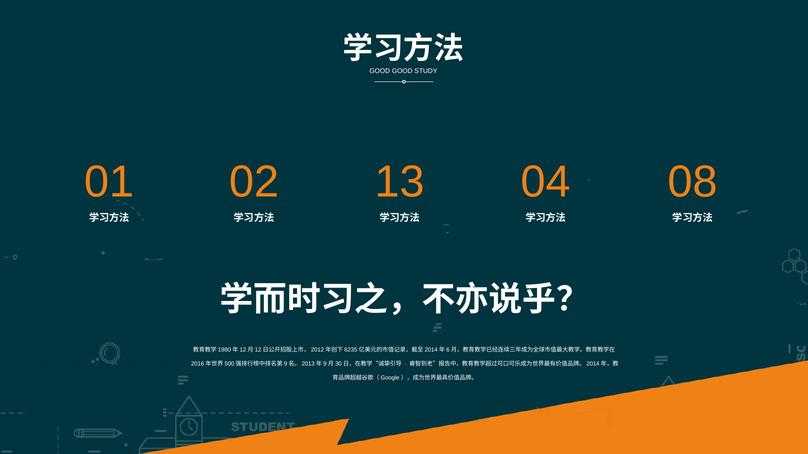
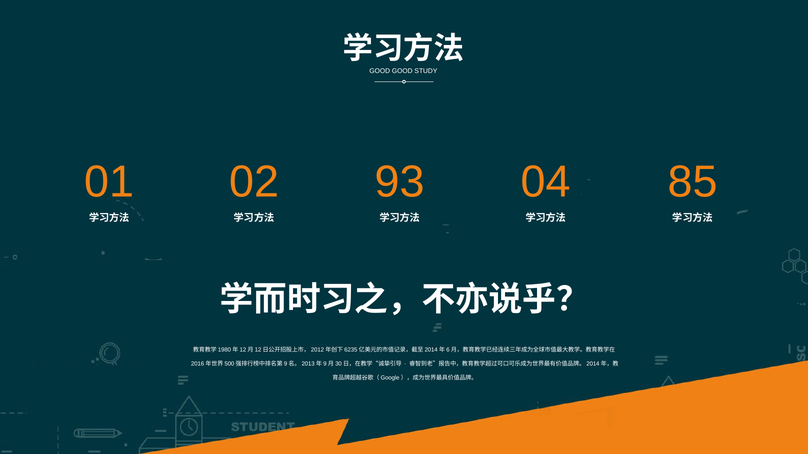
13: 13 -> 93
08: 08 -> 85
